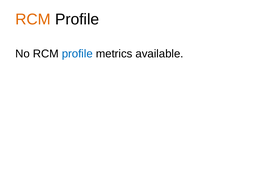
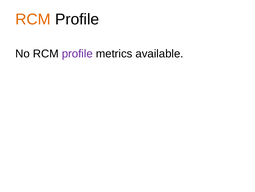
profile at (77, 53) colour: blue -> purple
